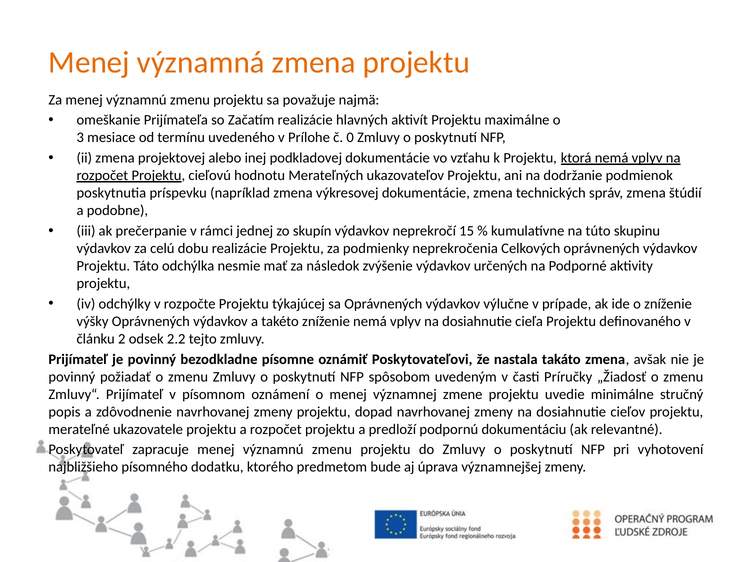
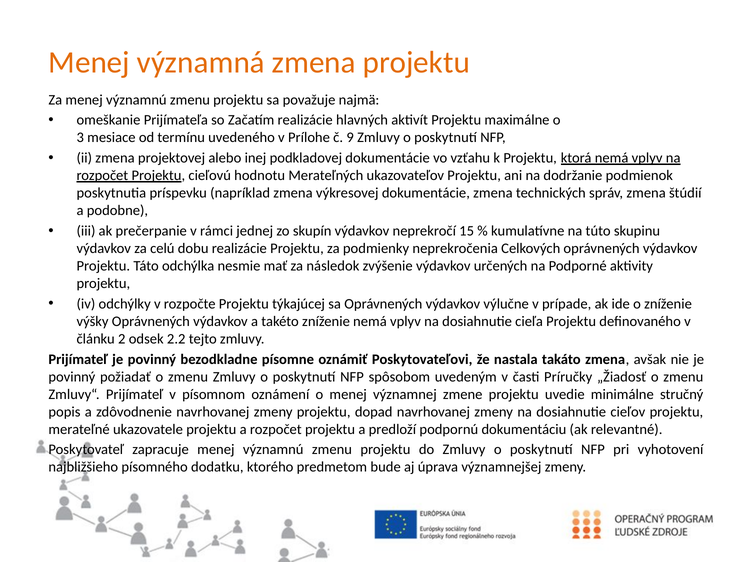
0: 0 -> 9
